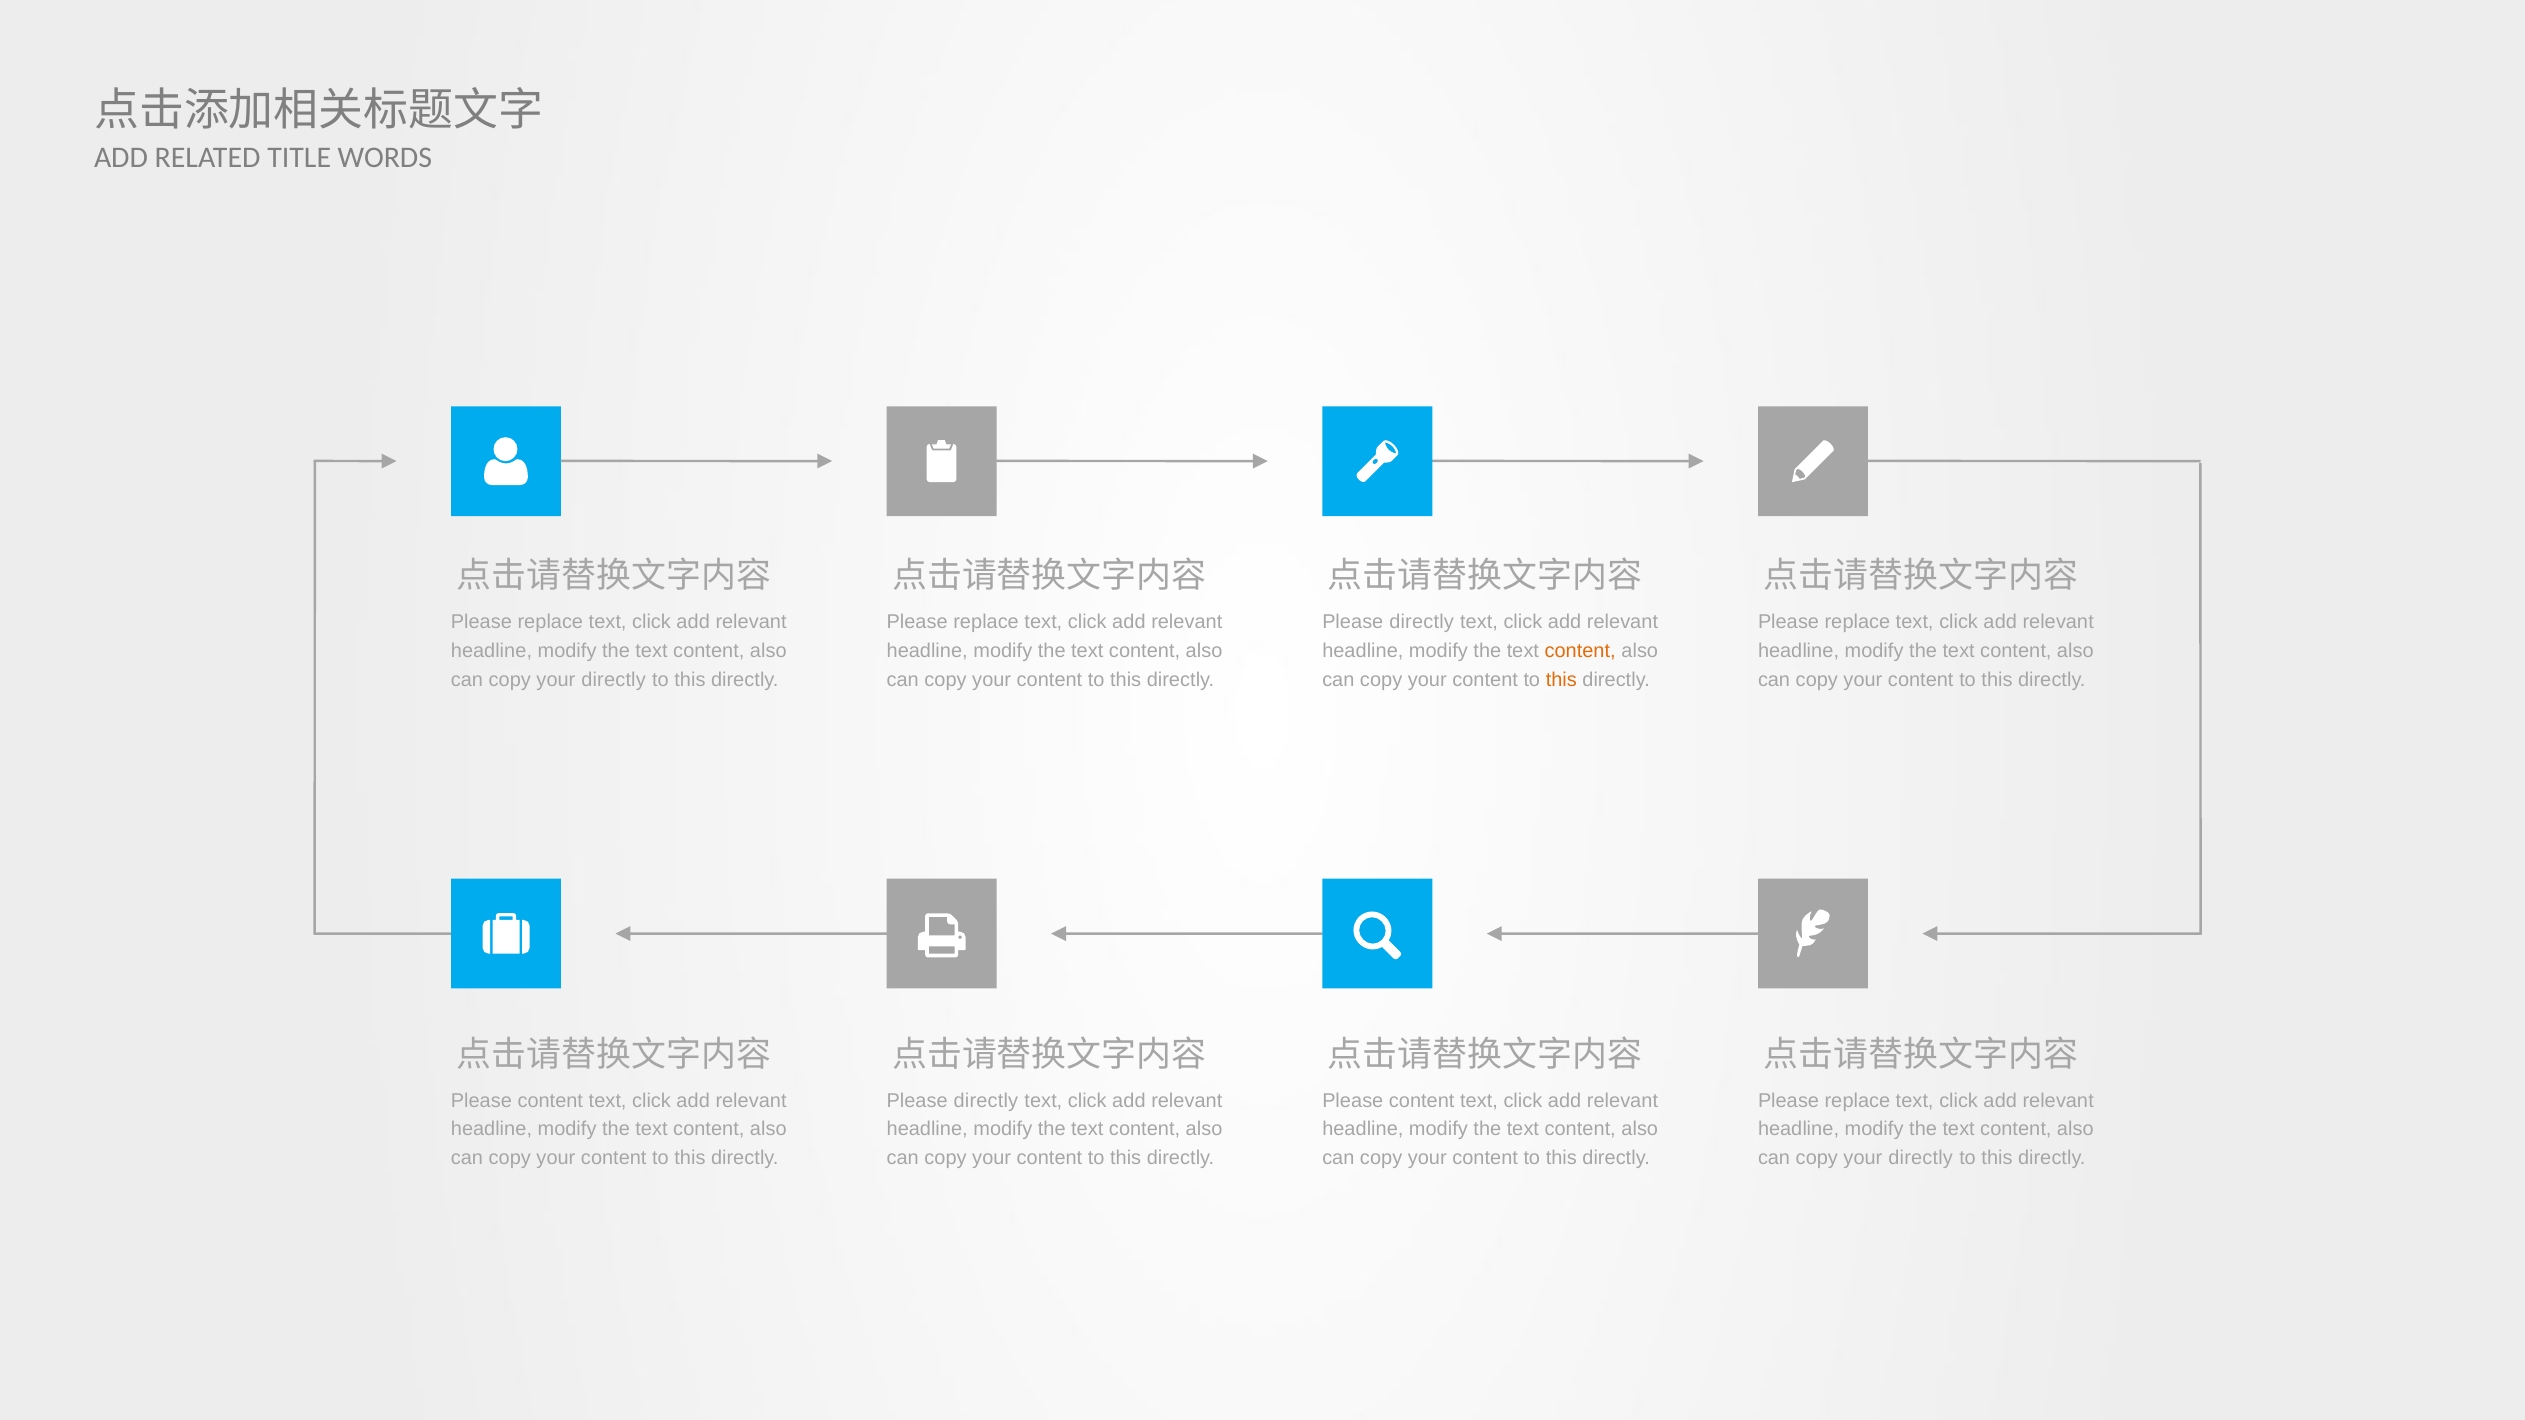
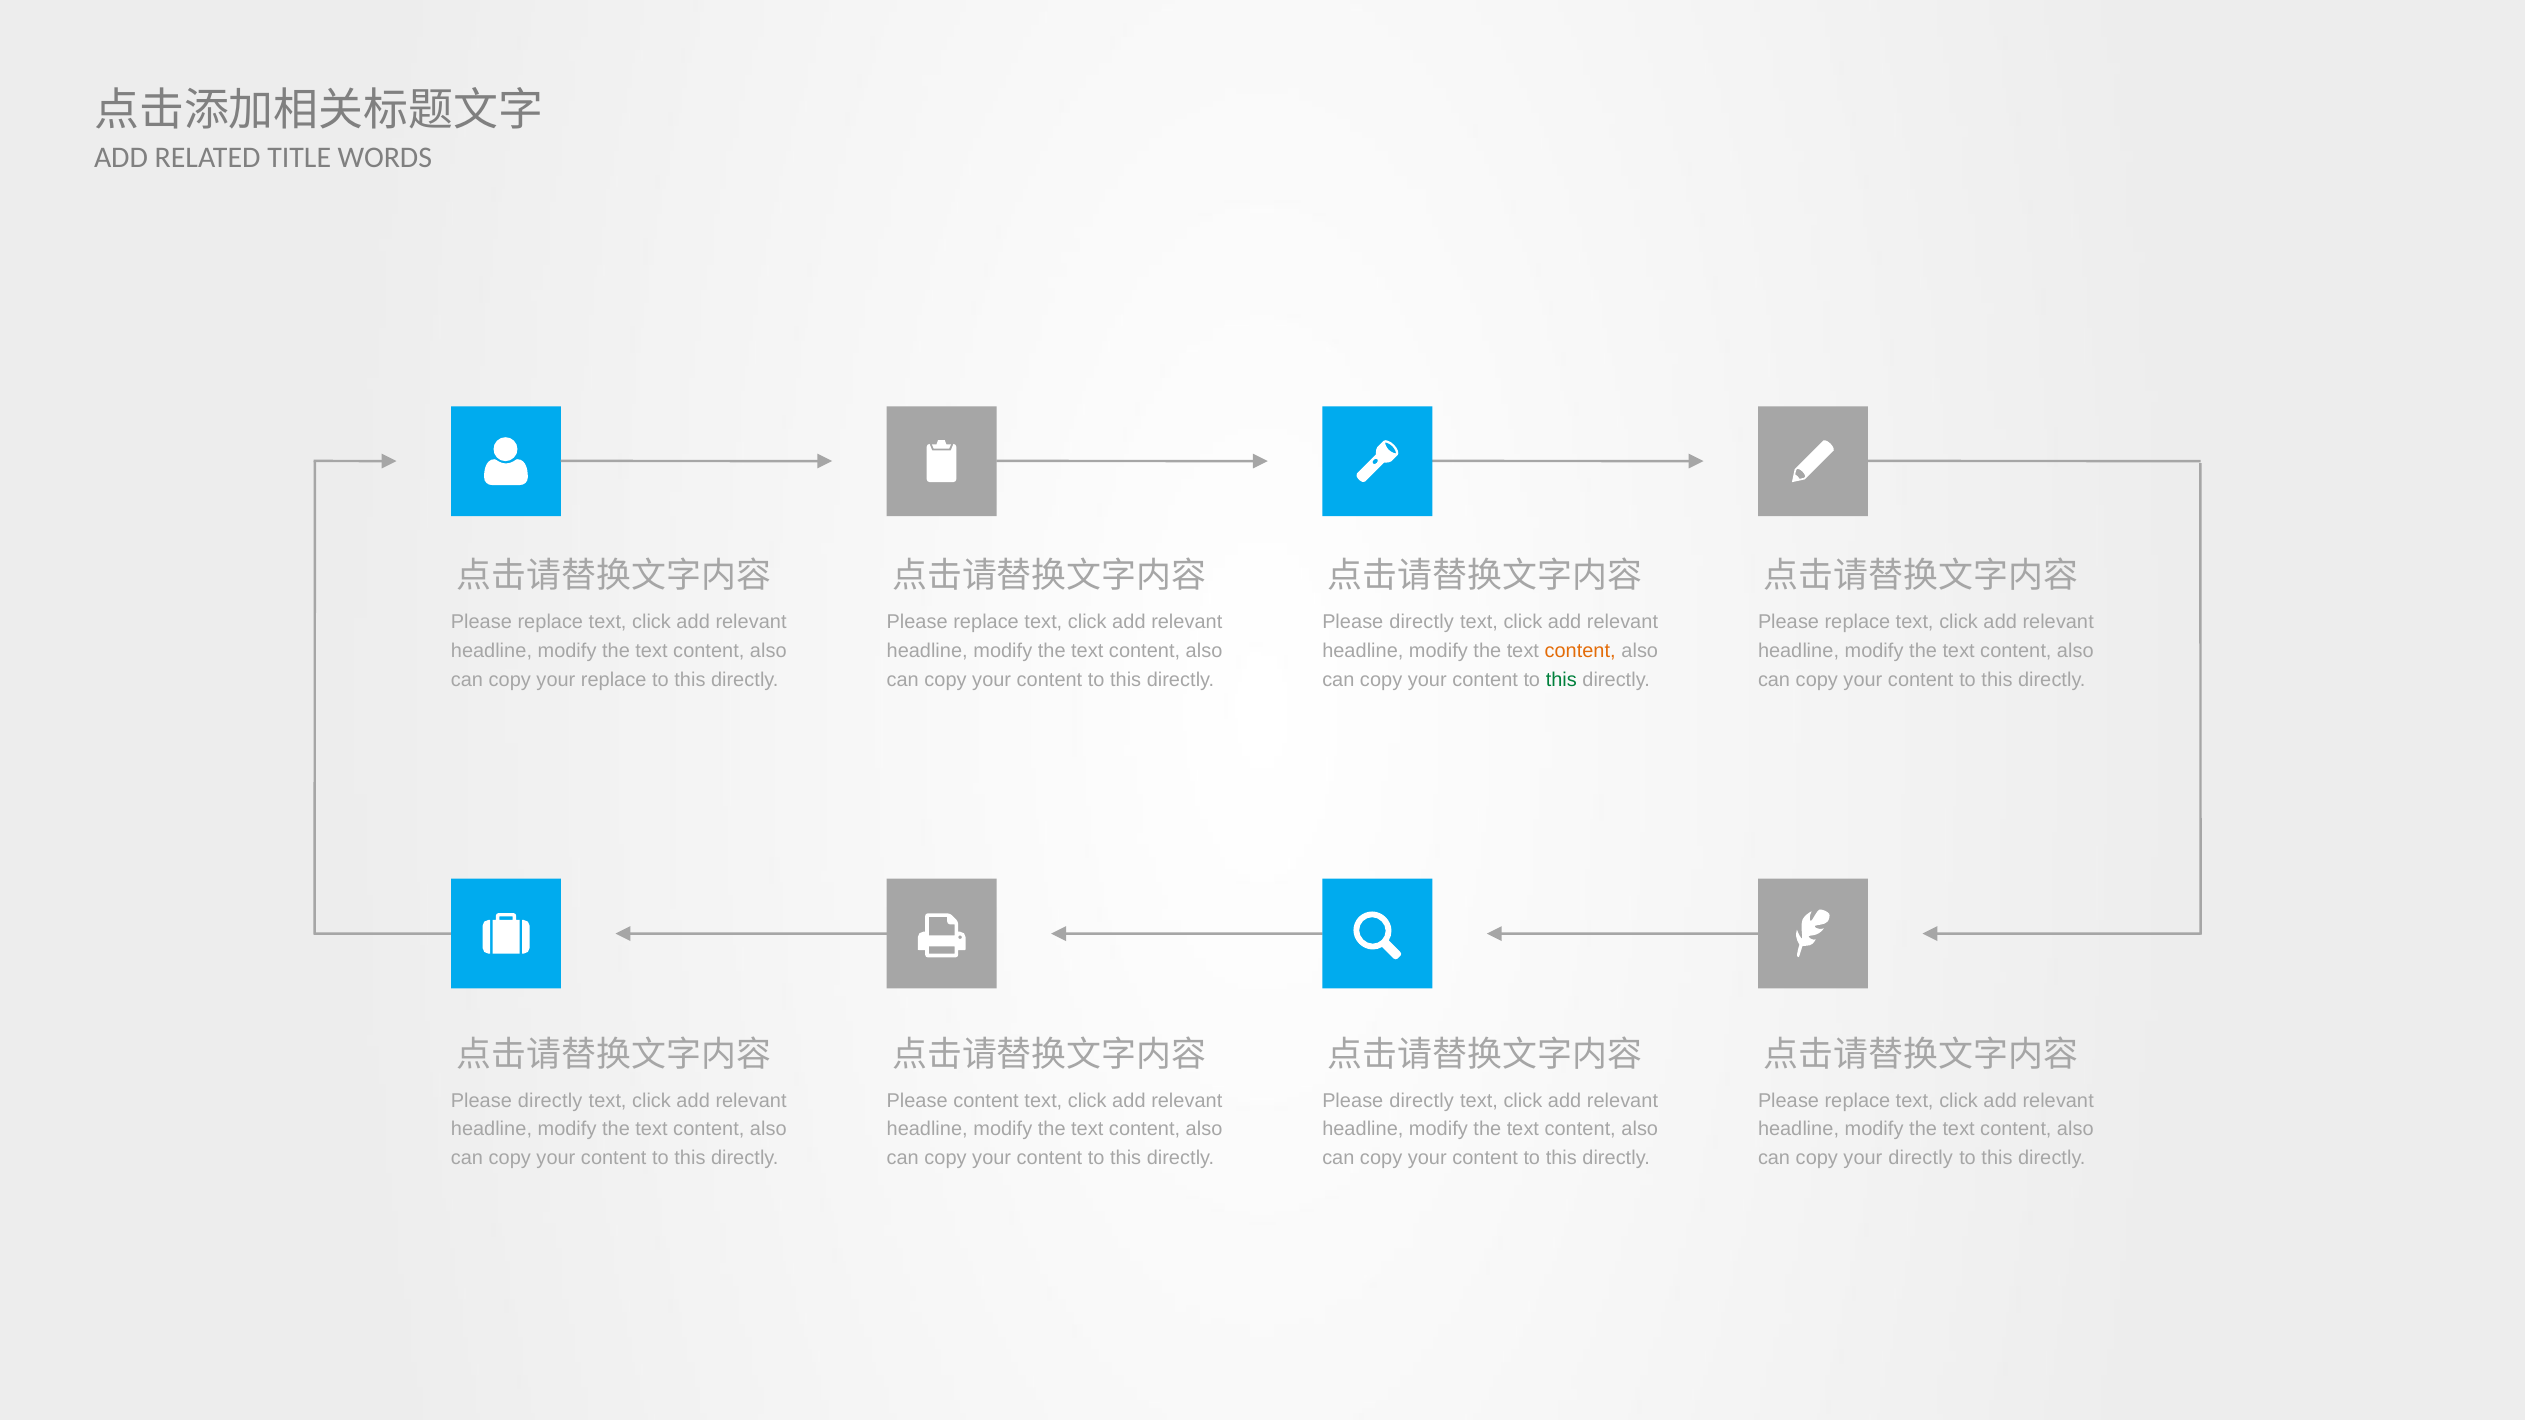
directly at (614, 680): directly -> replace
this at (1561, 680) colour: orange -> green
content at (550, 1101): content -> directly
directly at (986, 1101): directly -> content
content at (1422, 1101): content -> directly
